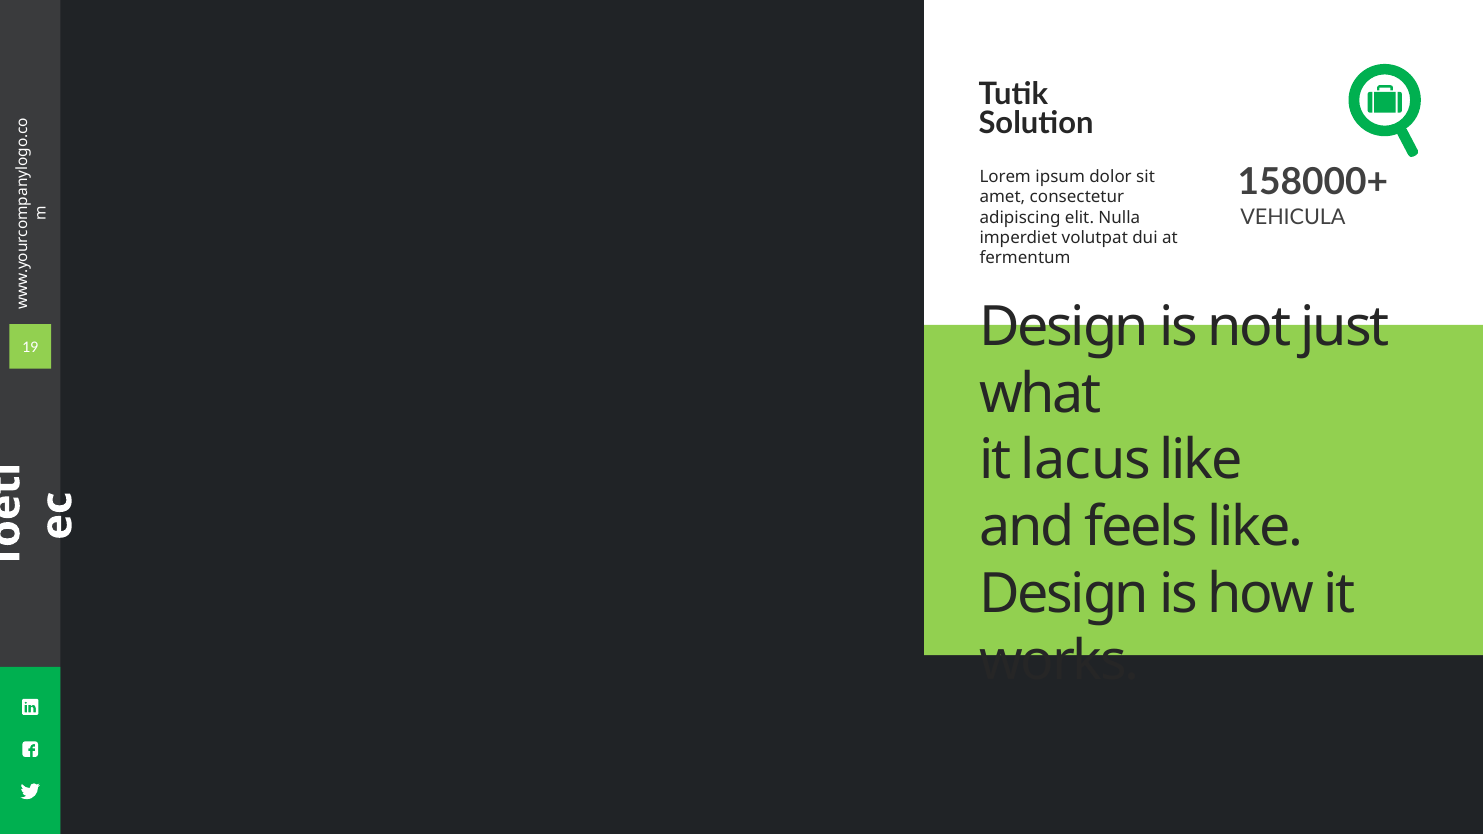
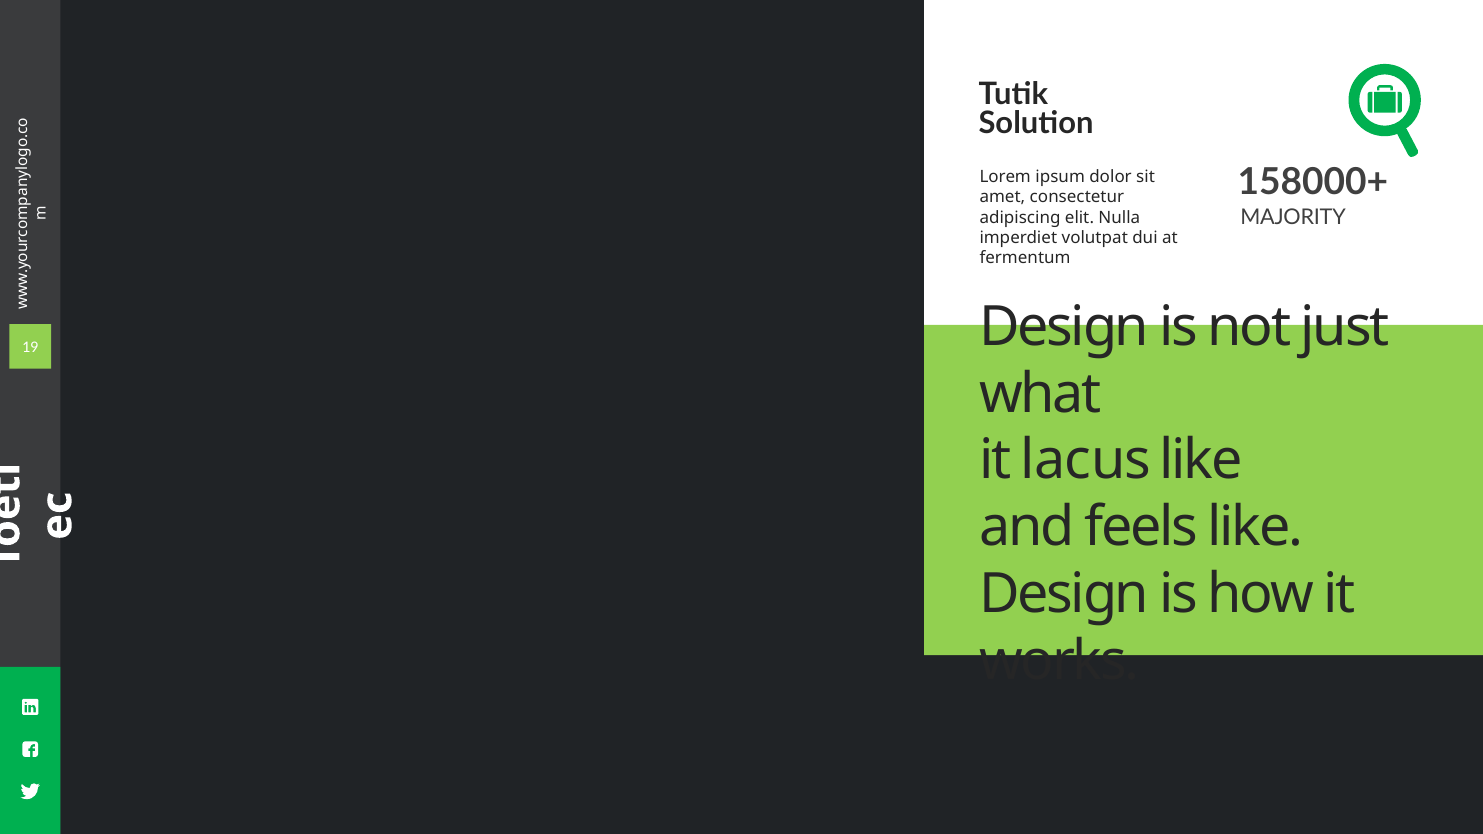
VEHICULA: VEHICULA -> MAJORITY
